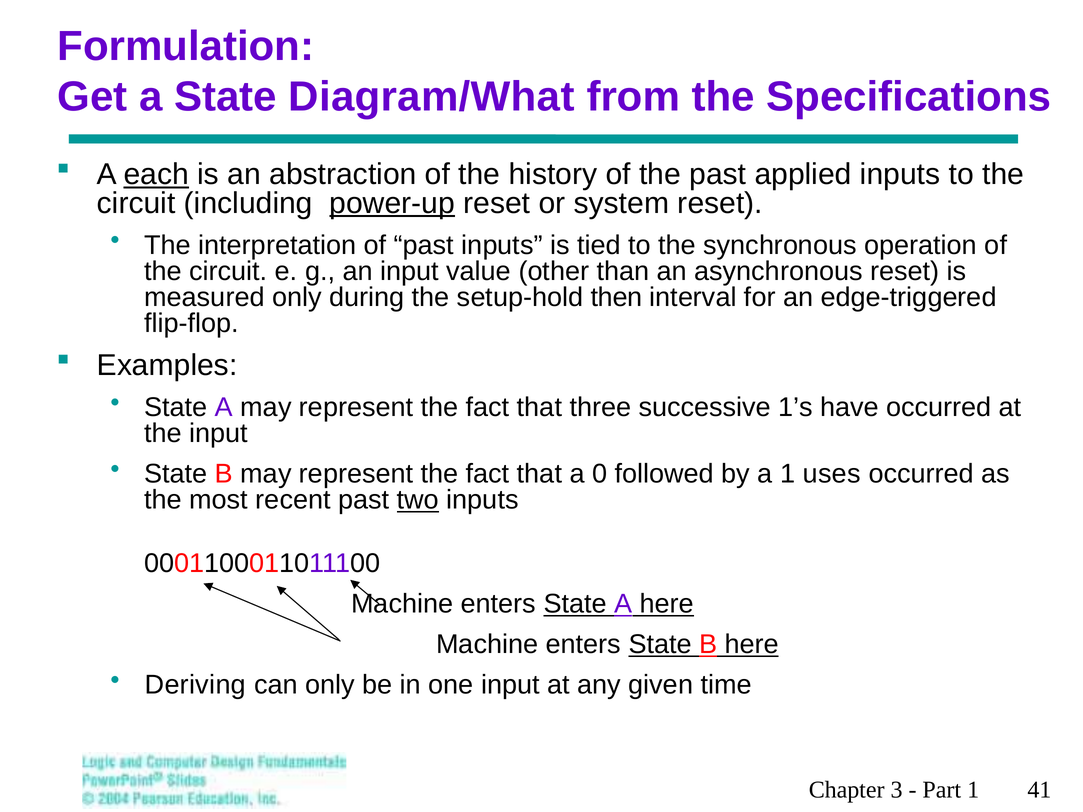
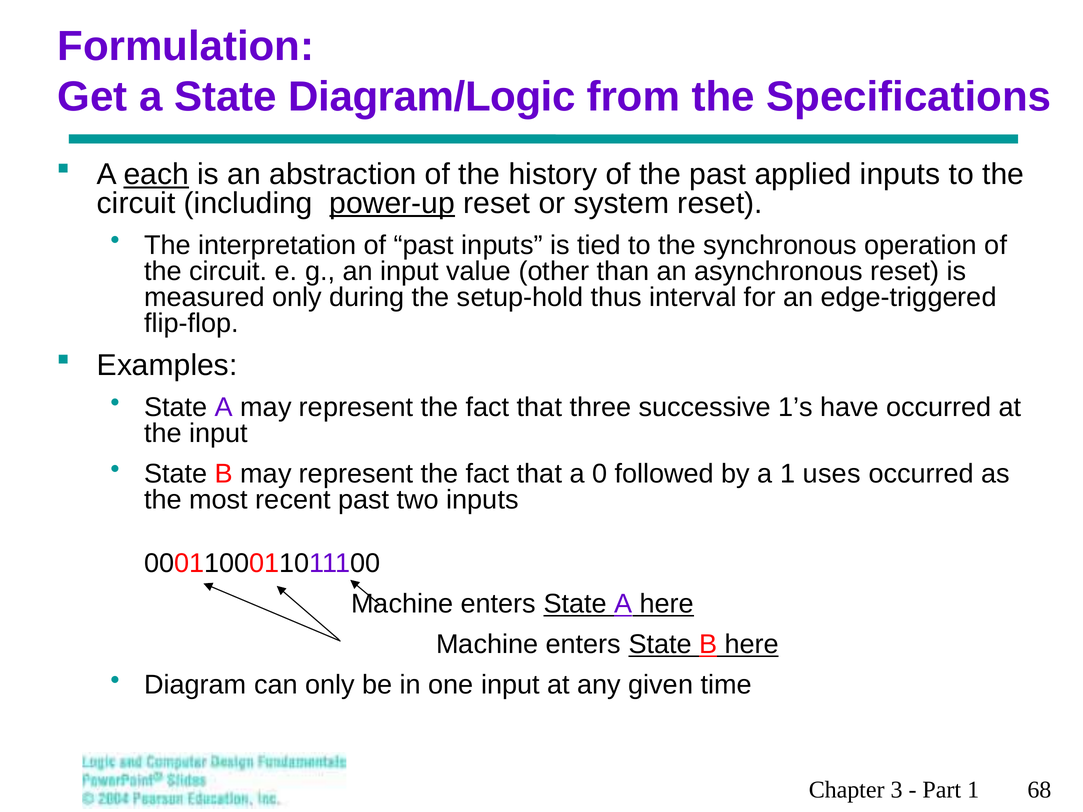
Diagram/What: Diagram/What -> Diagram/Logic
then: then -> thus
two underline: present -> none
Deriving: Deriving -> Diagram
41: 41 -> 68
